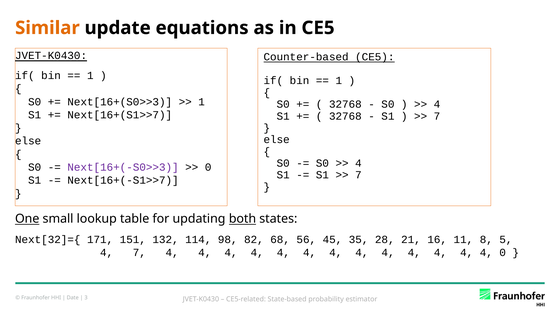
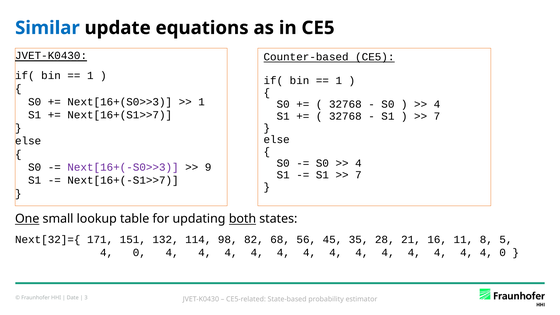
Similar colour: orange -> blue
0 at (208, 167): 0 -> 9
7 at (139, 253): 7 -> 0
